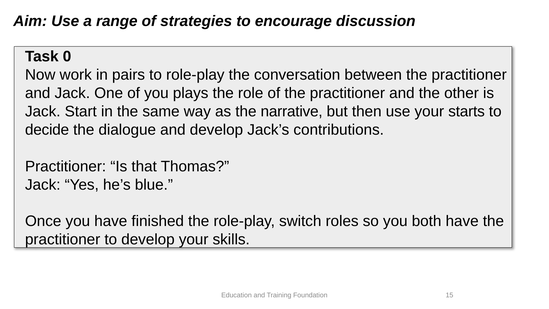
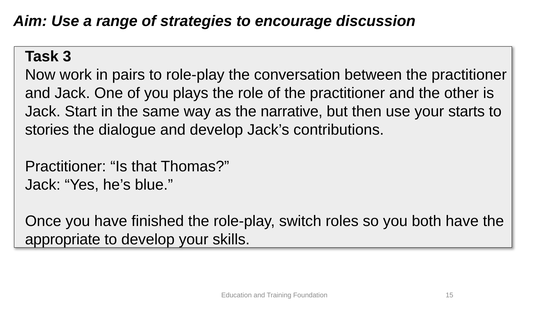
0: 0 -> 3
decide: decide -> stories
practitioner at (63, 239): practitioner -> appropriate
